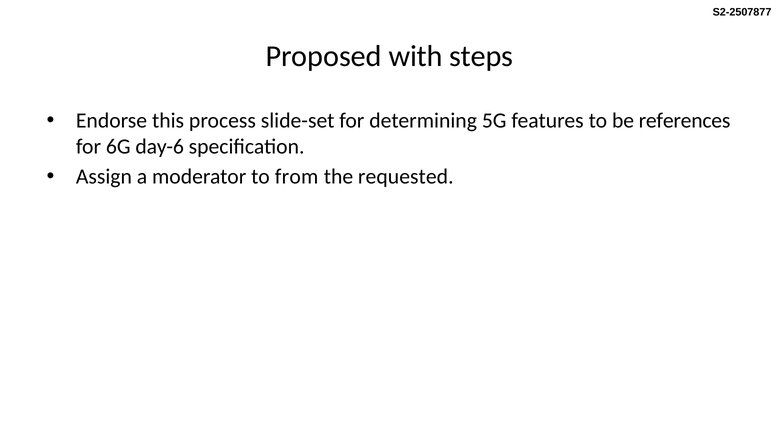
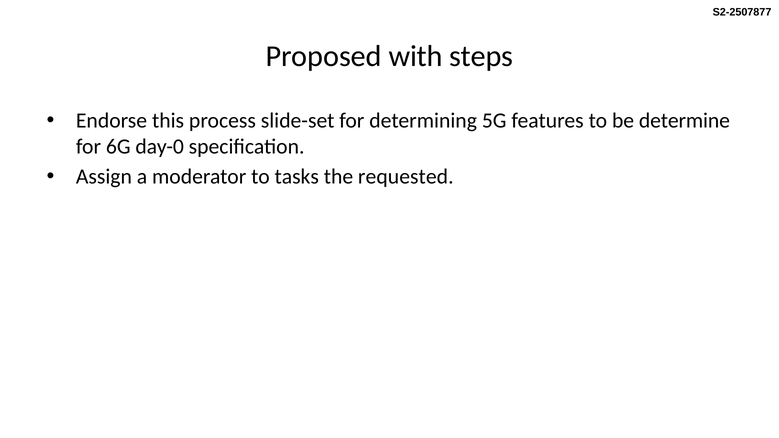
references: references -> determine
day-6: day-6 -> day-0
from: from -> tasks
